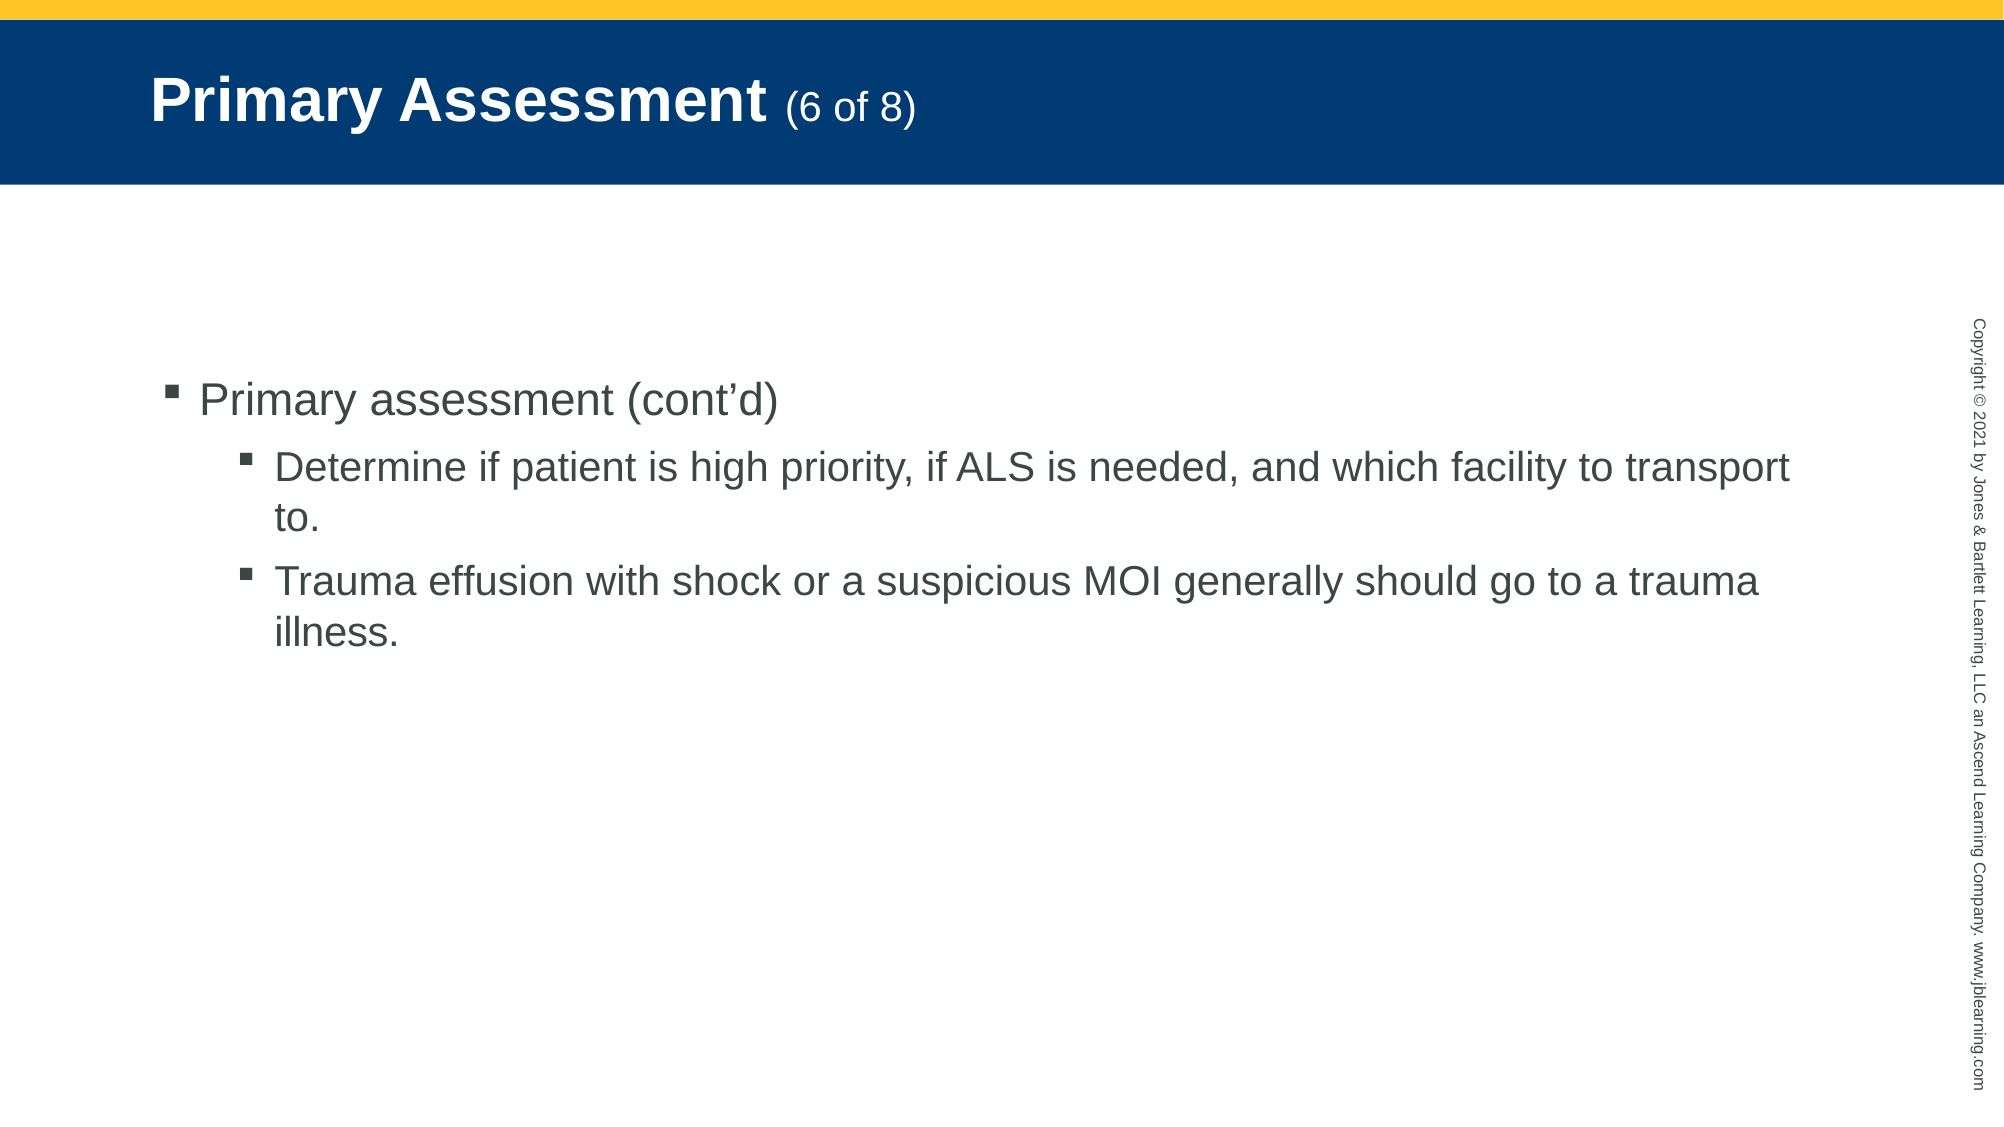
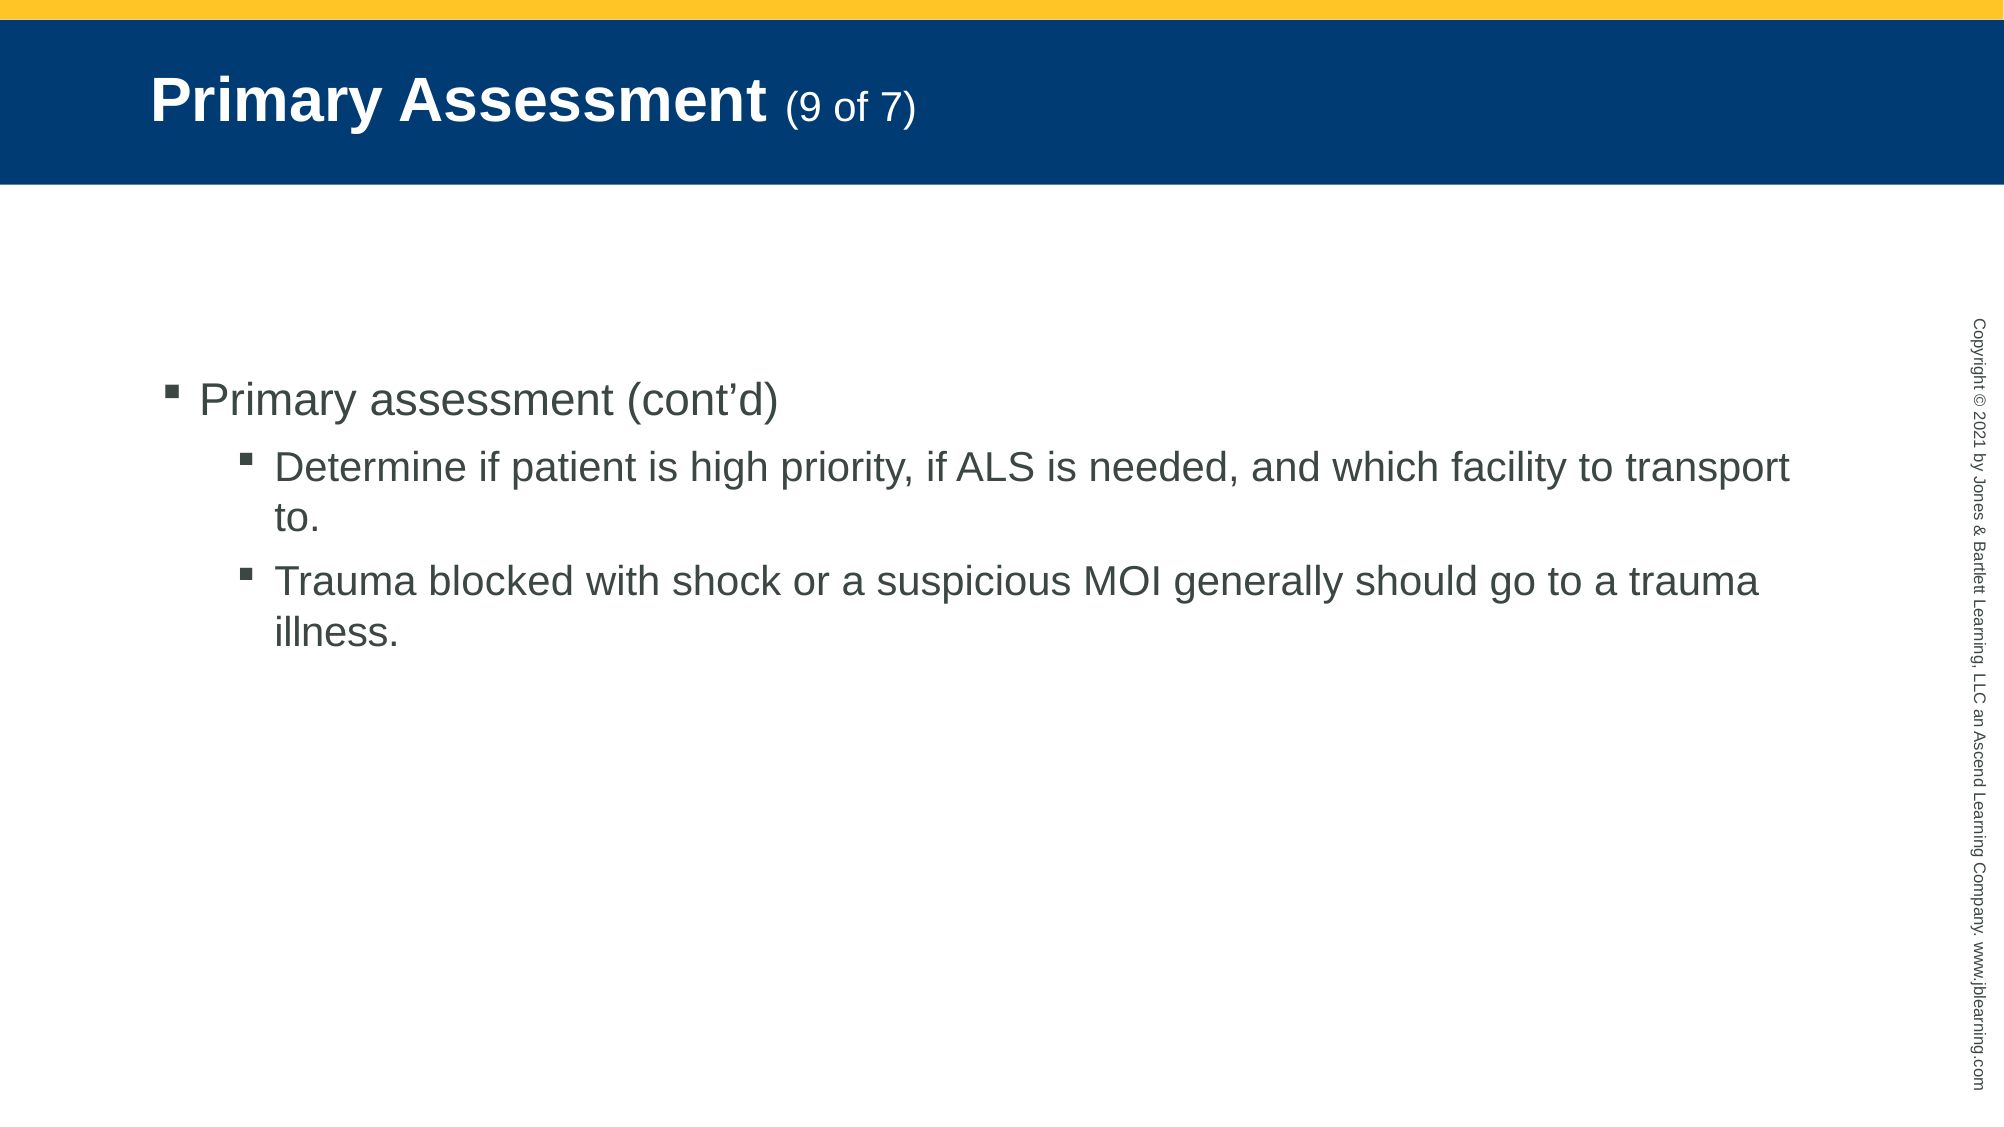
6: 6 -> 9
8: 8 -> 7
effusion: effusion -> blocked
